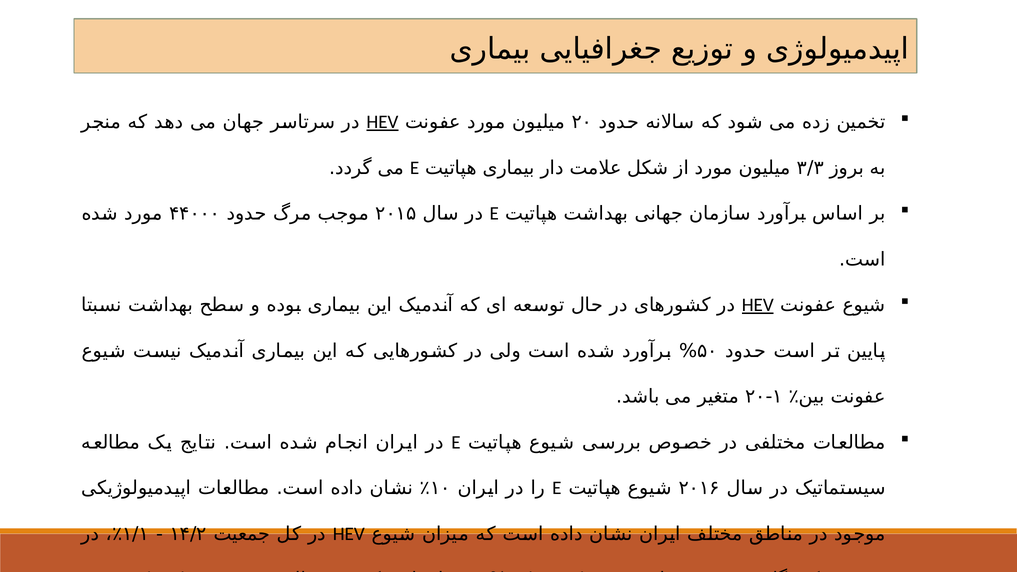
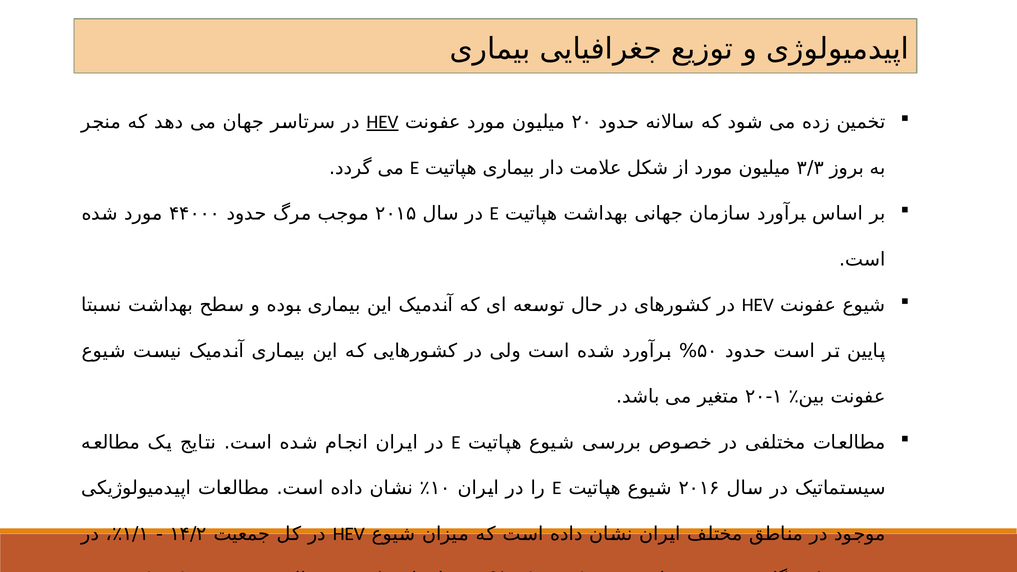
HEV at (758, 305) underline: present -> none
